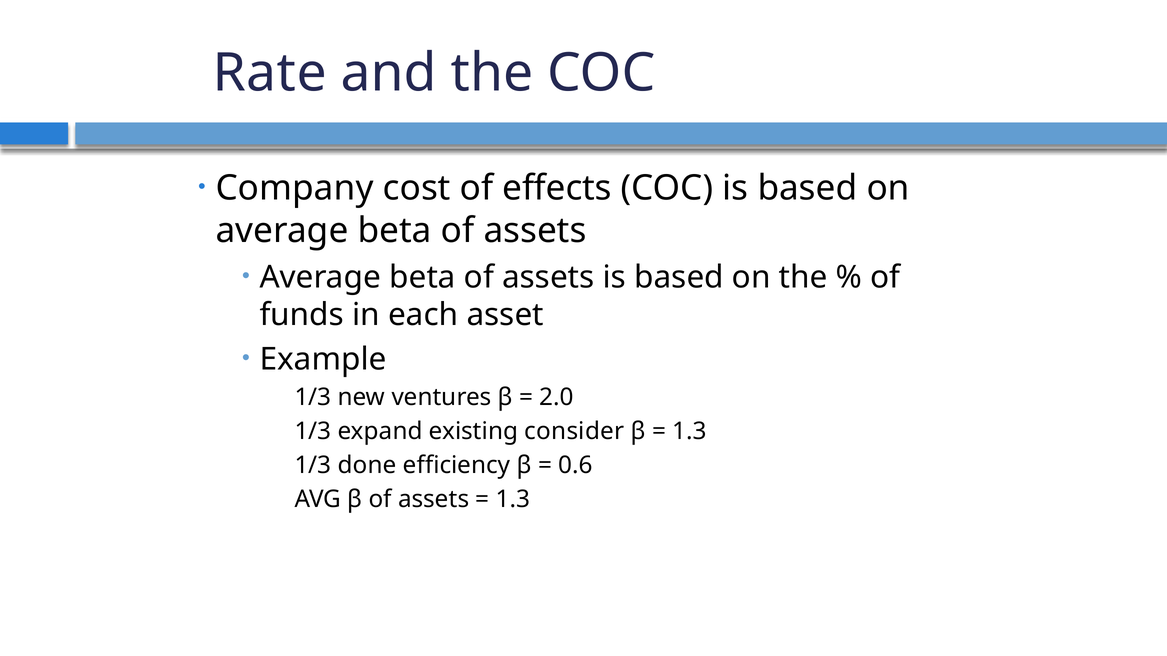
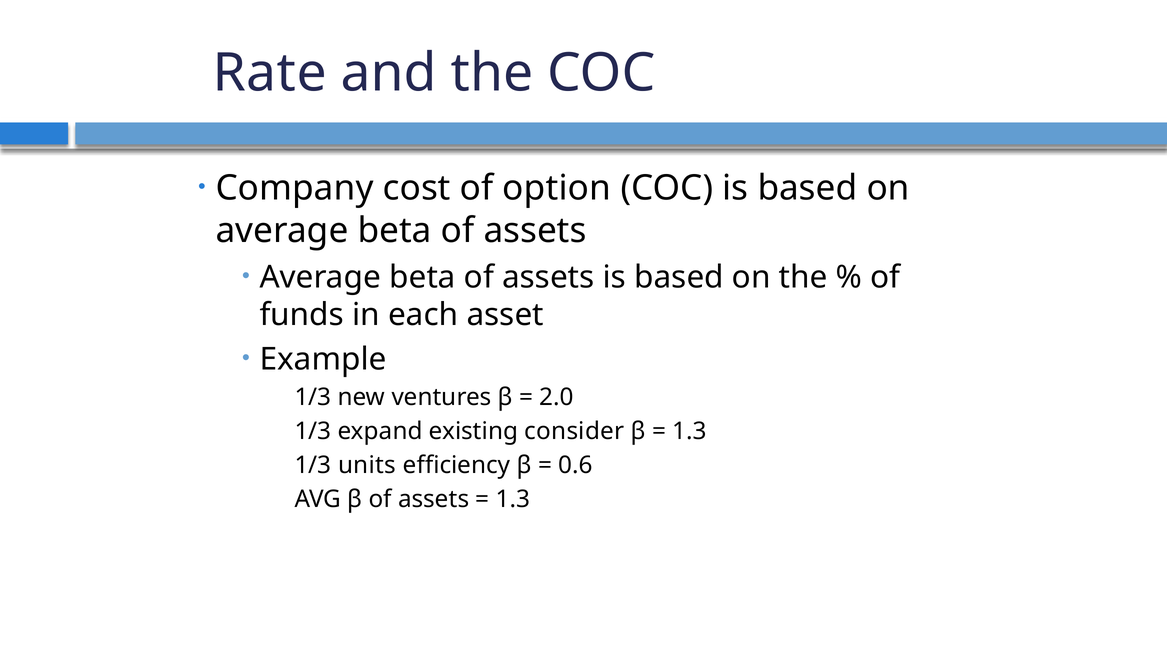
effects: effects -> option
done: done -> units
